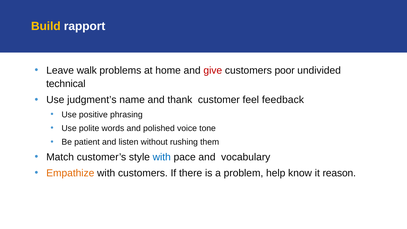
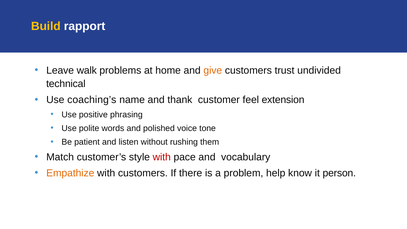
give colour: red -> orange
poor: poor -> trust
judgment’s: judgment’s -> coaching’s
feedback: feedback -> extension
with at (162, 157) colour: blue -> red
reason: reason -> person
